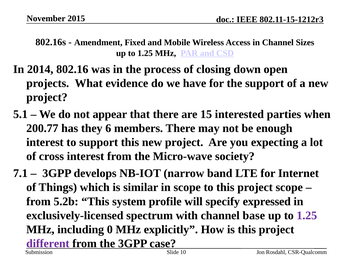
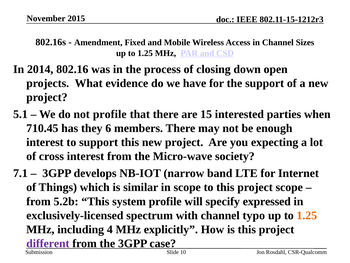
not appear: appear -> profile
200.77: 200.77 -> 710.45
base: base -> typo
1.25 at (307, 215) colour: purple -> orange
0: 0 -> 4
